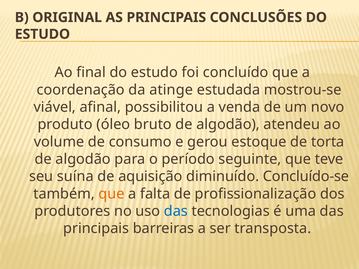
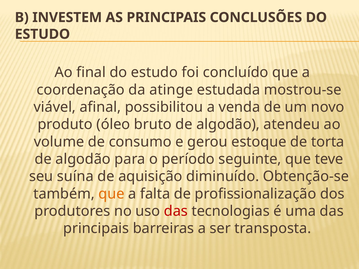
ORIGINAL: ORIGINAL -> INVESTEM
Concluído-se: Concluído-se -> Obtenção-se
das at (176, 211) colour: blue -> red
